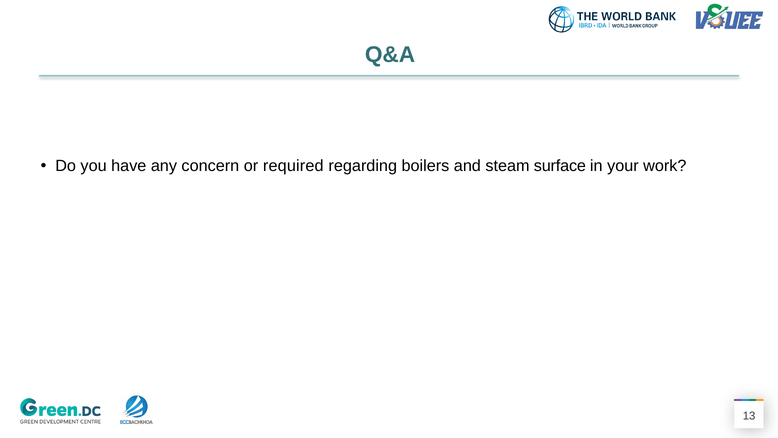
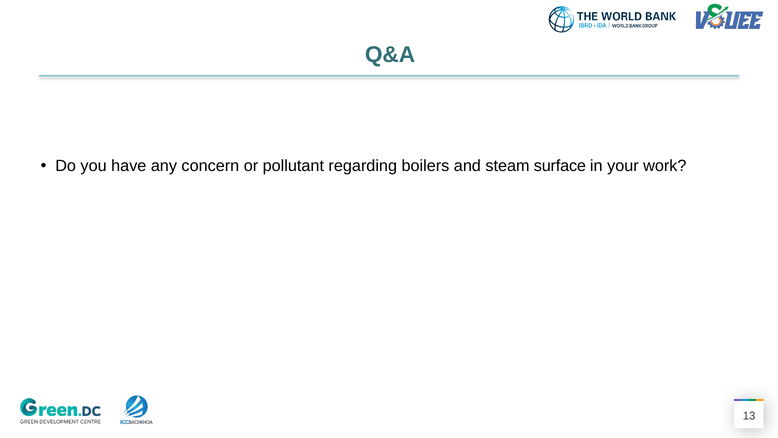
required: required -> pollutant
